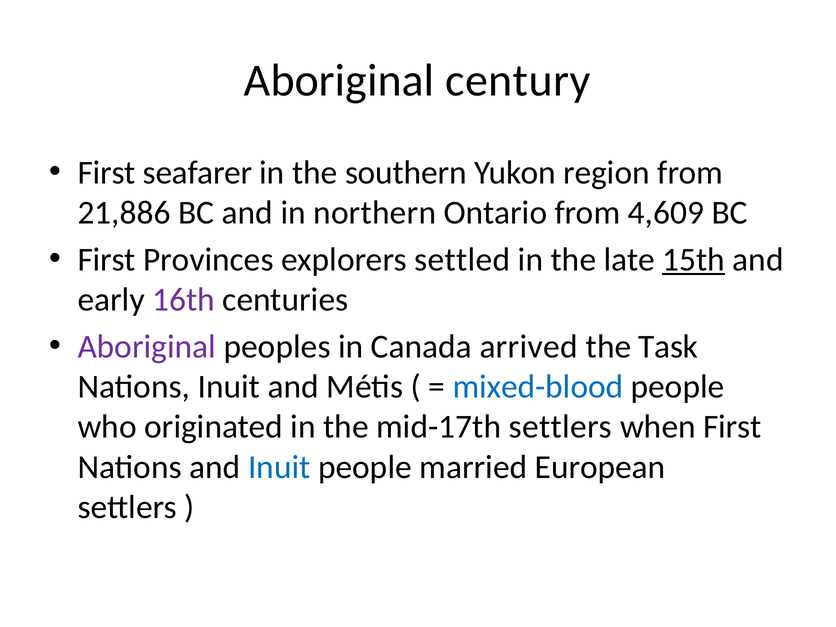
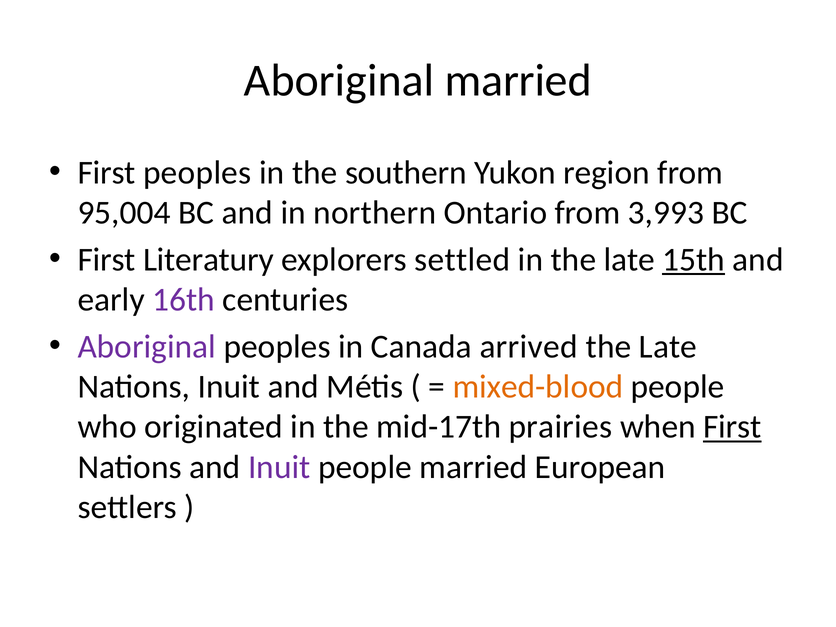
Aboriginal century: century -> married
First seafarer: seafarer -> peoples
21,886: 21,886 -> 95,004
4,609: 4,609 -> 3,993
Provinces: Provinces -> Literatury
Task at (668, 347): Task -> Late
mixed-blood colour: blue -> orange
mid-17th settlers: settlers -> prairies
First at (732, 427) underline: none -> present
Inuit at (279, 467) colour: blue -> purple
